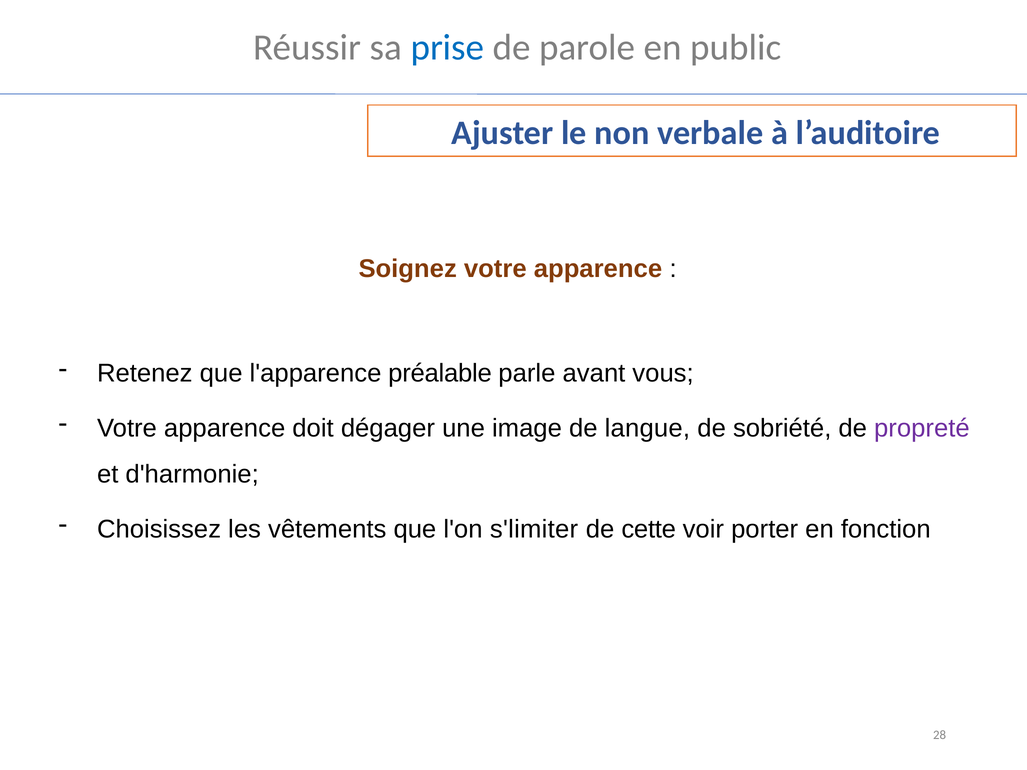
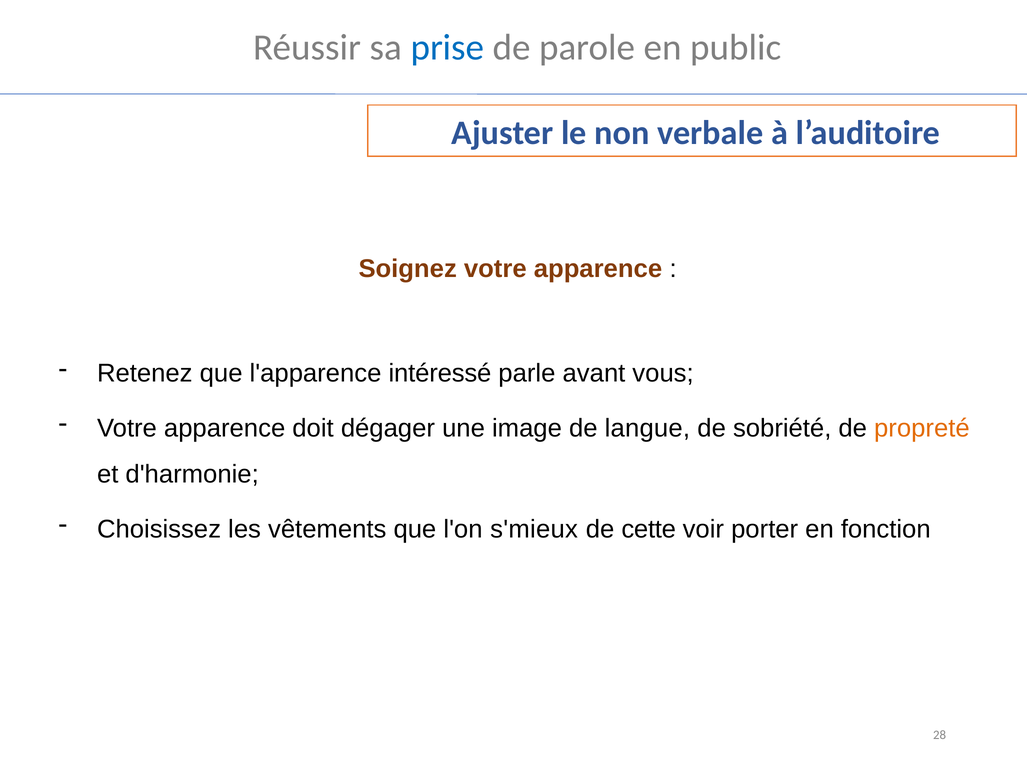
préalable: préalable -> intéressé
propreté colour: purple -> orange
s'limiter: s'limiter -> s'mieux
